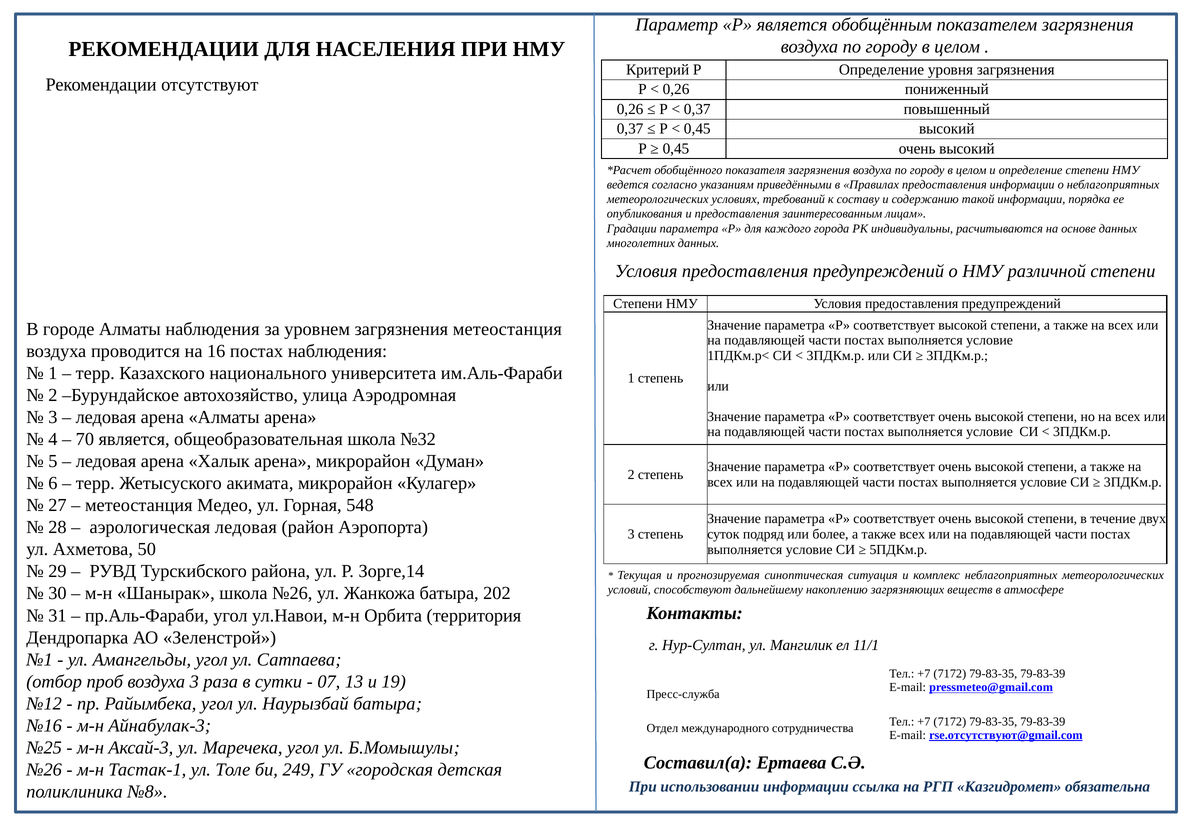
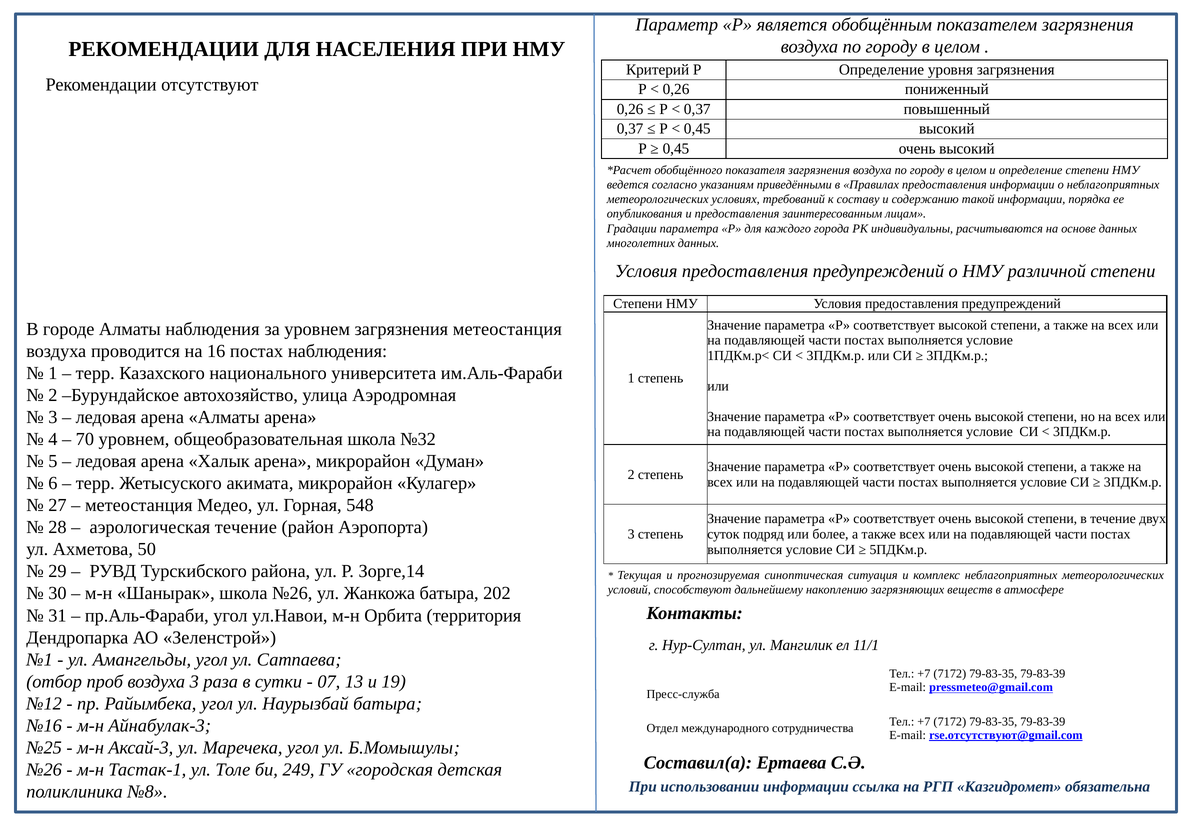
70 является: является -> уровнем
аэрологическая ледовая: ледовая -> течение
